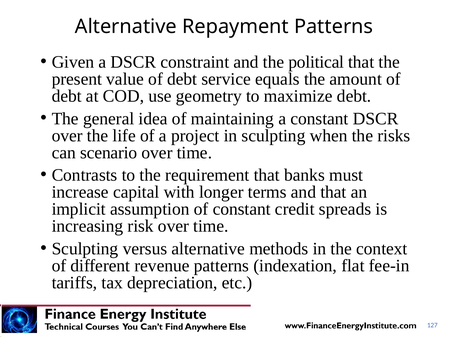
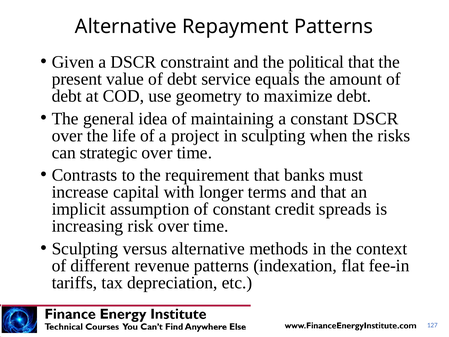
scenario: scenario -> strategic
